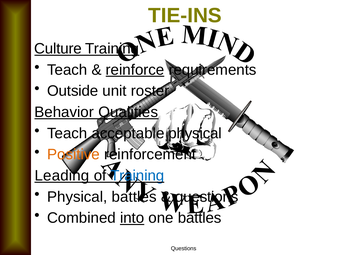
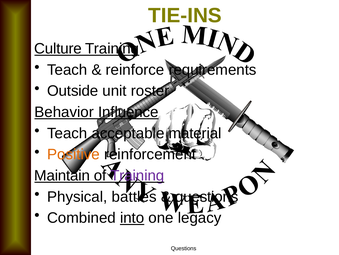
reinforce underline: present -> none
Qualities: Qualities -> Influence
acceptable physical: physical -> material
Leading: Leading -> Maintain
Training at (137, 175) colour: blue -> purple
one battles: battles -> legacy
